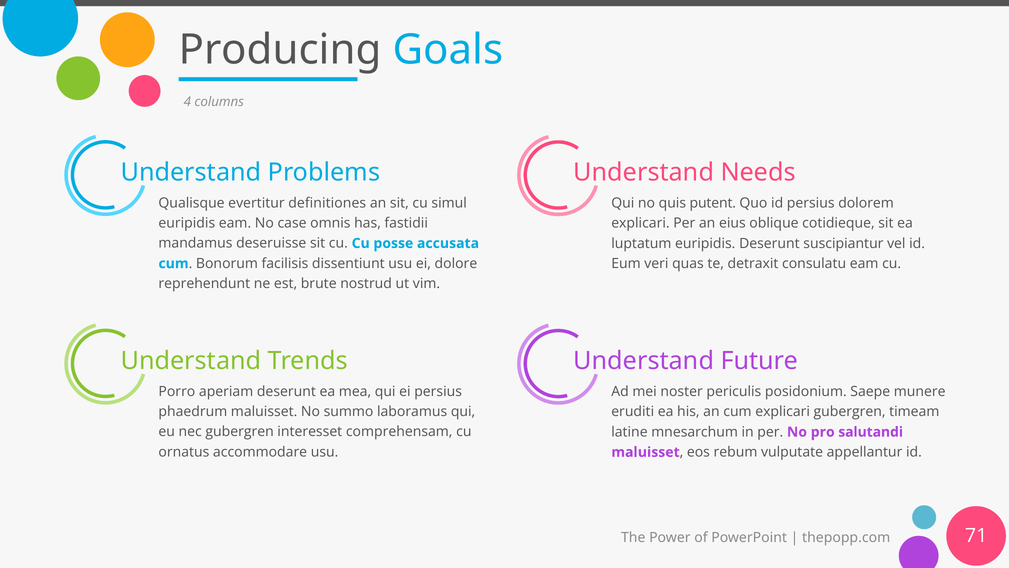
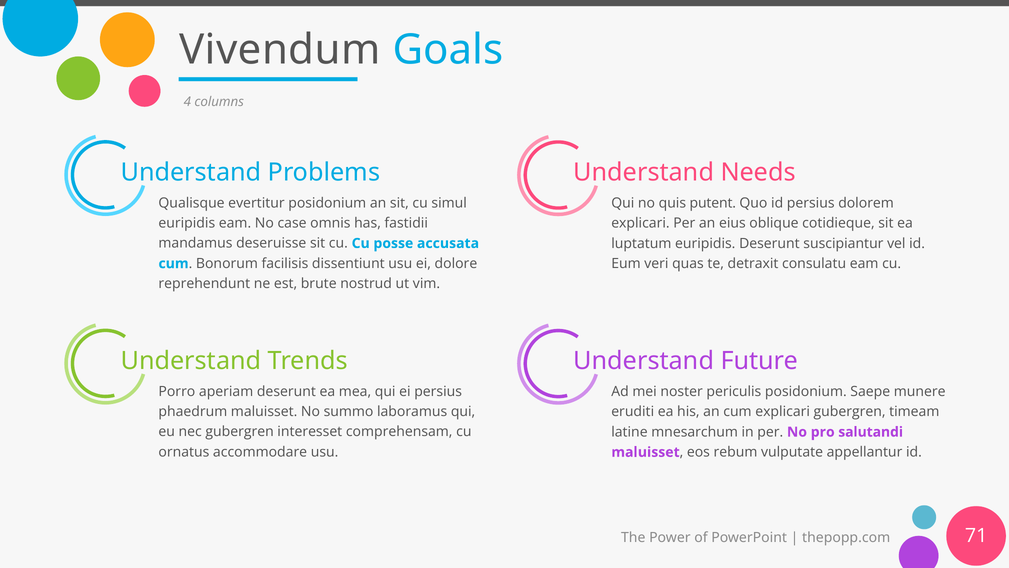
Producing: Producing -> Vivendum
evertitur definitiones: definitiones -> posidonium
